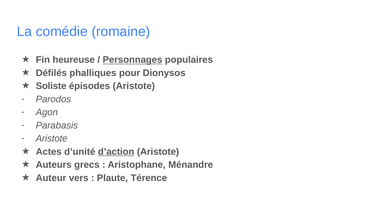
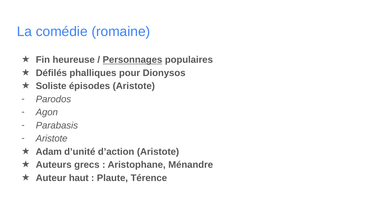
Actes: Actes -> Adam
d’action underline: present -> none
vers: vers -> haut
